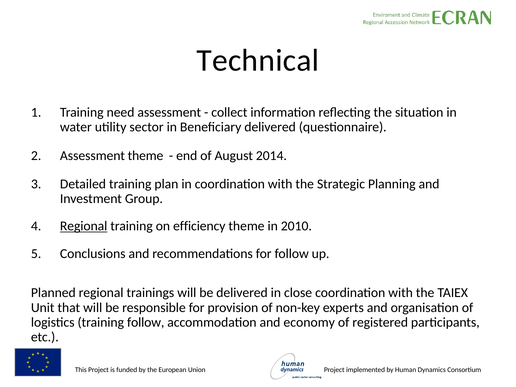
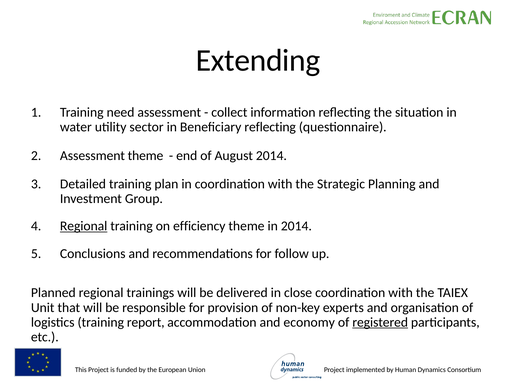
Technical: Technical -> Extending
Beneficiary delivered: delivered -> reflecting
in 2010: 2010 -> 2014
training follow: follow -> report
registered underline: none -> present
